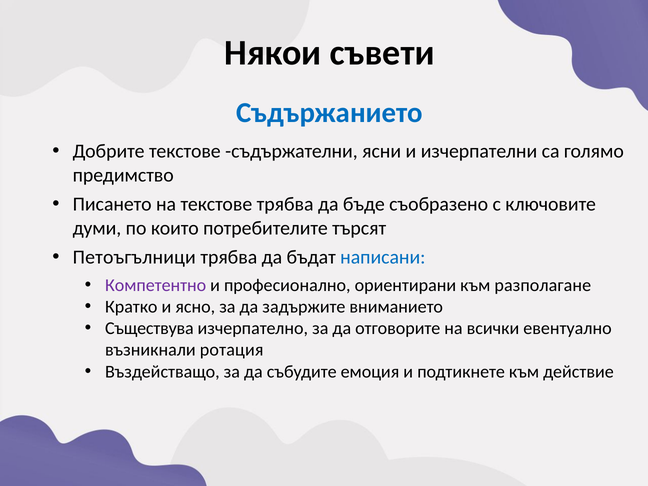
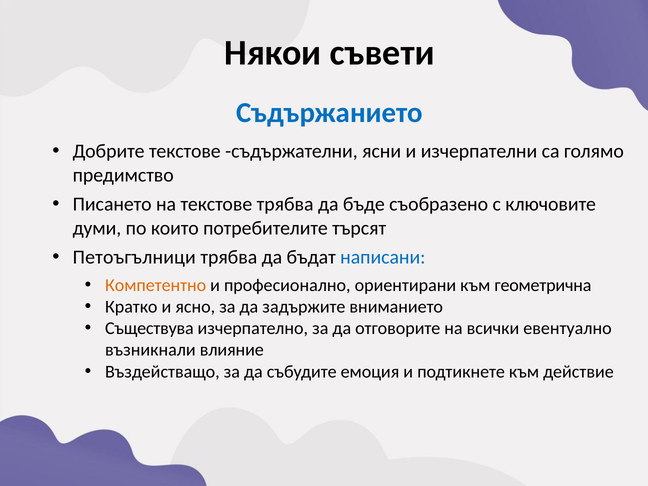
Компетентно colour: purple -> orange
разполагане: разполагане -> геометрична
ротация: ротация -> влияние
